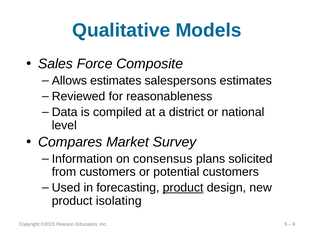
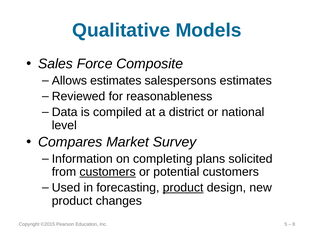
consensus: consensus -> completing
customers at (108, 172) underline: none -> present
isolating: isolating -> changes
